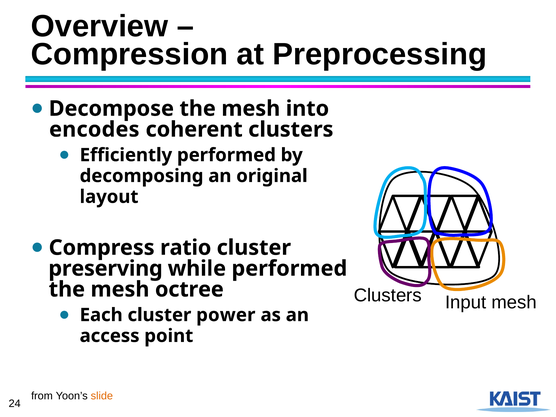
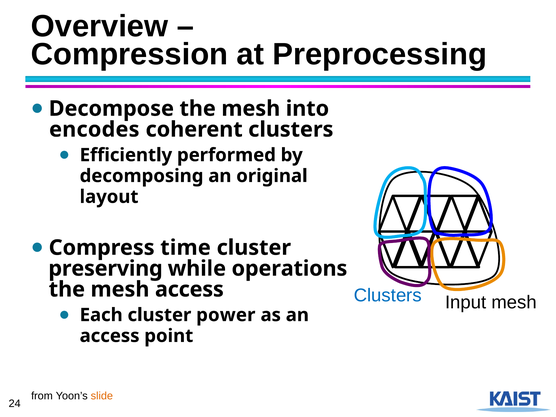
ratio: ratio -> time
while performed: performed -> operations
mesh octree: octree -> access
Clusters at (388, 295) colour: black -> blue
